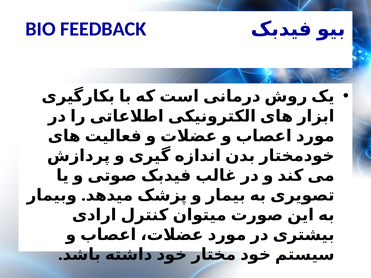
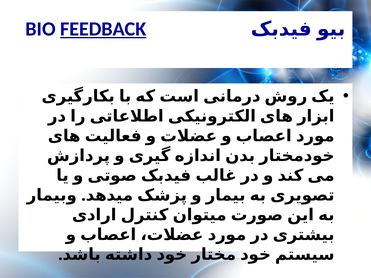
FEEDBACK underline: none -> present
